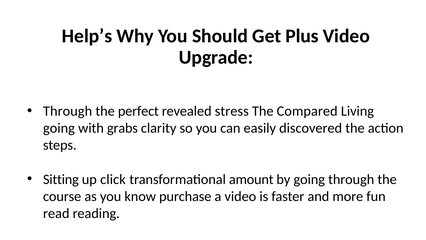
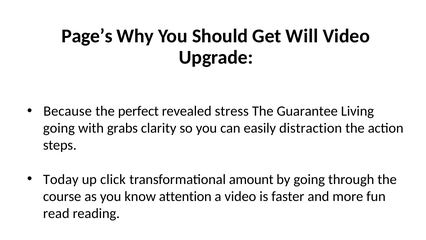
Help’s: Help’s -> Page’s
Plus: Plus -> Will
Through at (68, 111): Through -> Because
Compared: Compared -> Guarantee
discovered: discovered -> distraction
Sitting: Sitting -> Today
purchase: purchase -> attention
